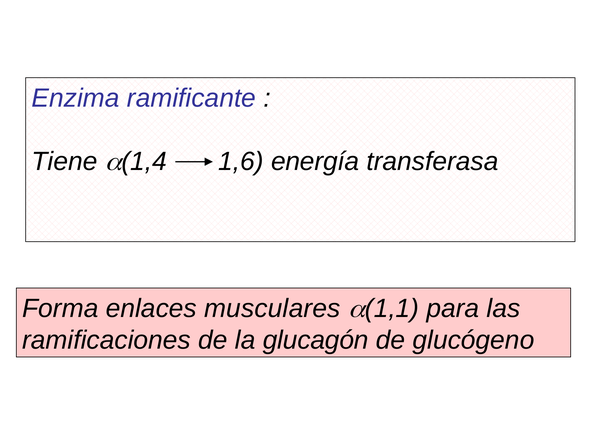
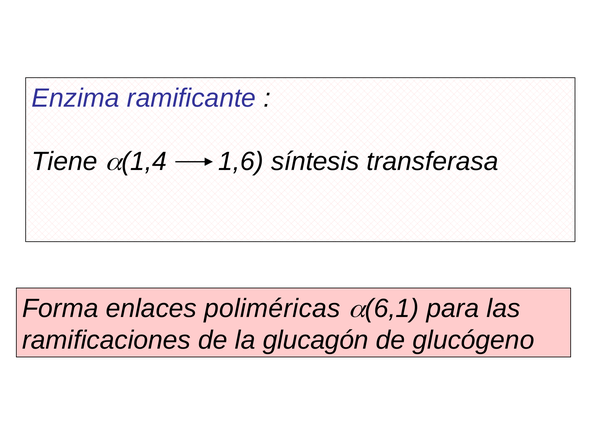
energía: energía -> síntesis
musculares: musculares -> poliméricas
1,1: 1,1 -> 6,1
